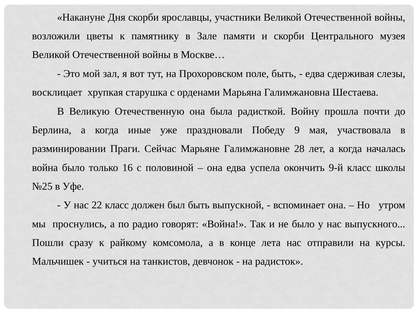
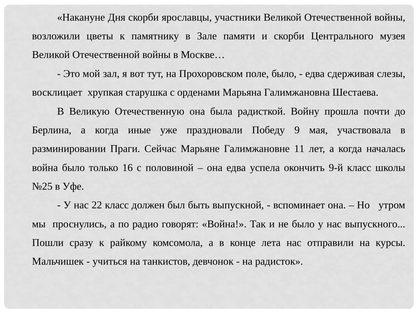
поле быть: быть -> было
28: 28 -> 11
